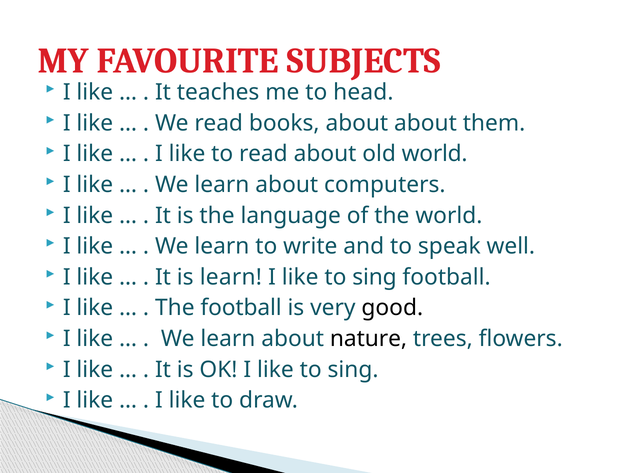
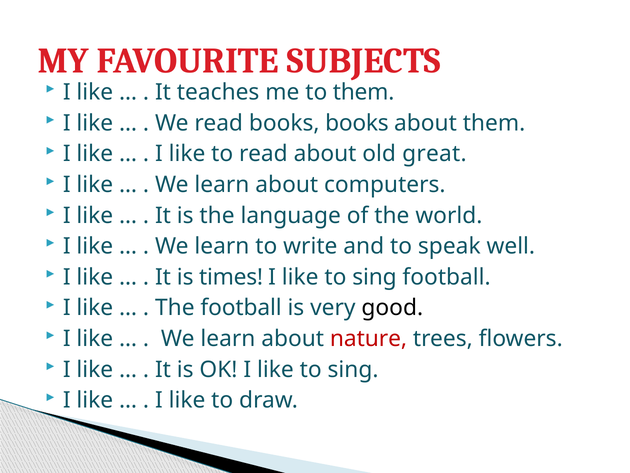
to head: head -> them
books about: about -> books
old world: world -> great
is learn: learn -> times
nature colour: black -> red
